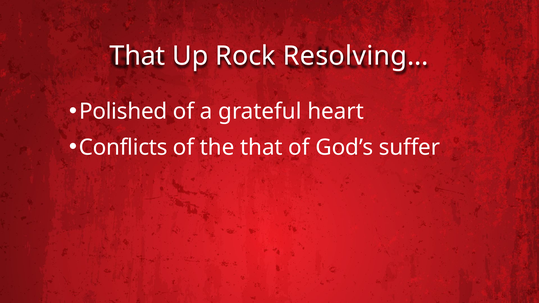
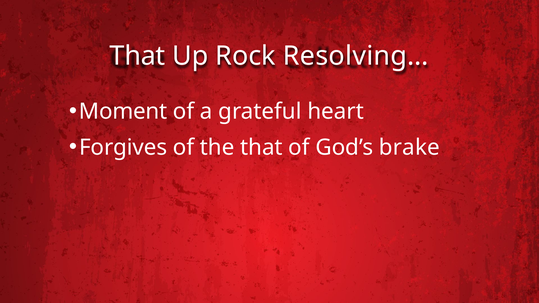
Polished: Polished -> Moment
Conflicts: Conflicts -> Forgives
suffer: suffer -> brake
